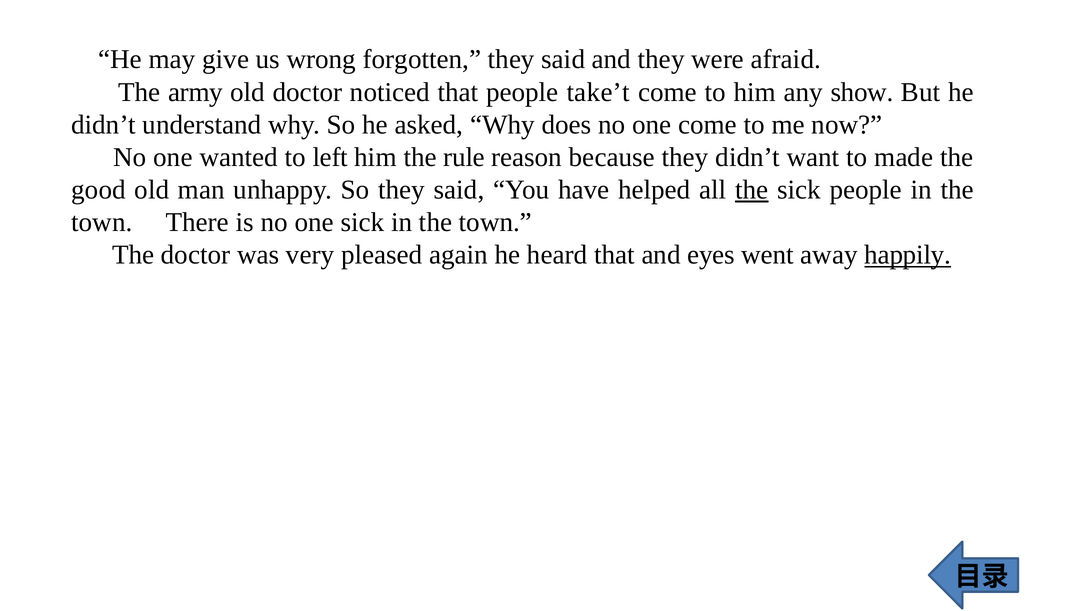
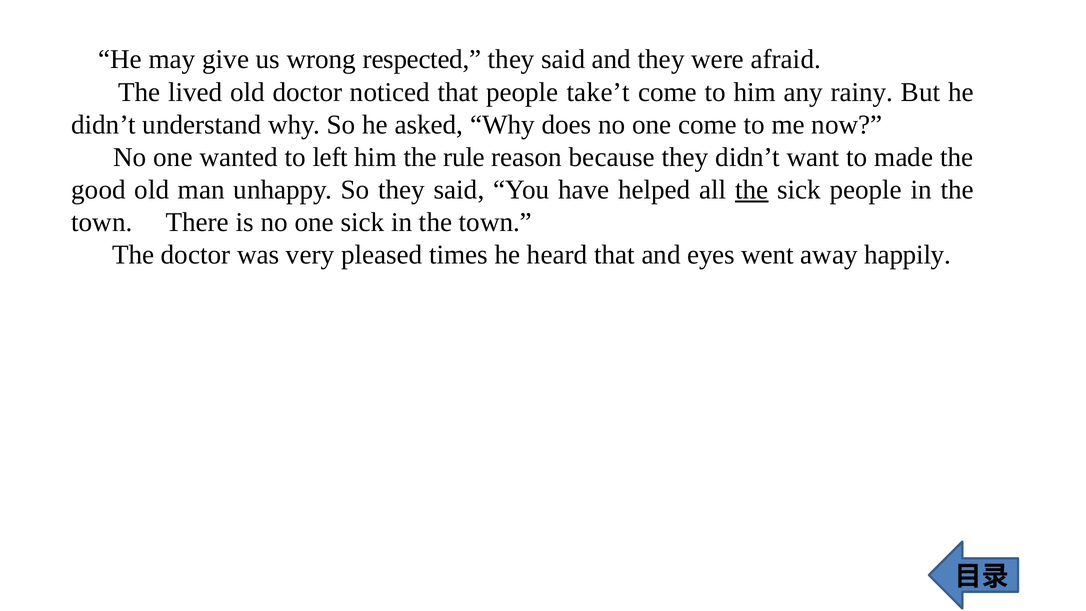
forgotten: forgotten -> respected
army: army -> lived
show: show -> rainy
again: again -> times
happily underline: present -> none
